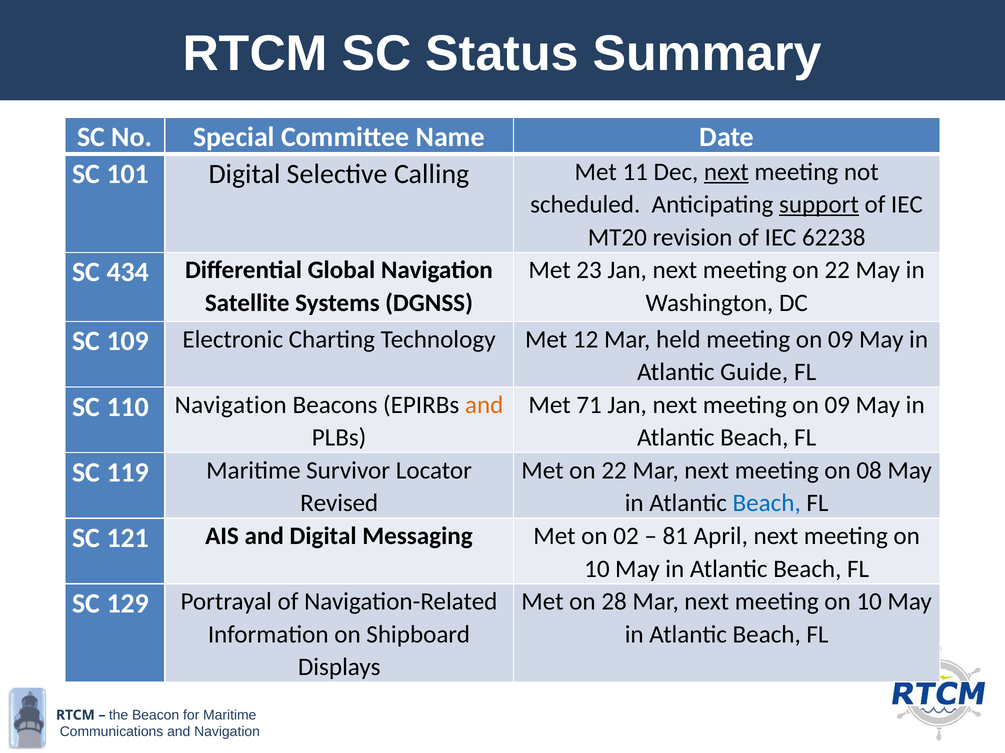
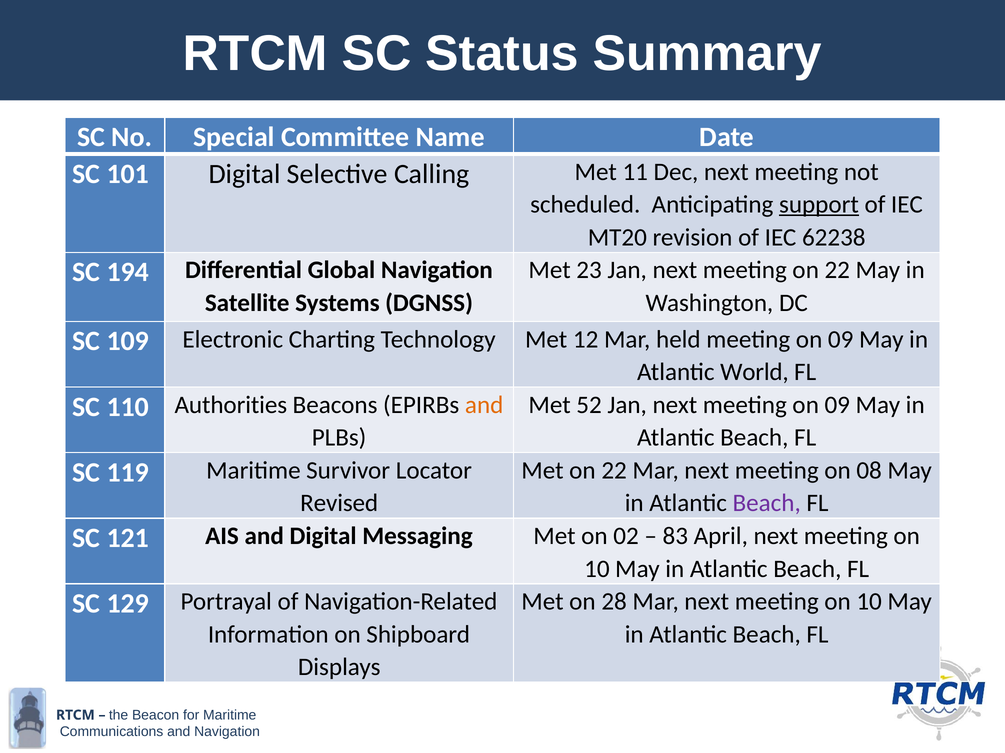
next at (726, 172) underline: present -> none
434: 434 -> 194
Guide: Guide -> World
71: 71 -> 52
110 Navigation: Navigation -> Authorities
Beach at (767, 504) colour: blue -> purple
81: 81 -> 83
